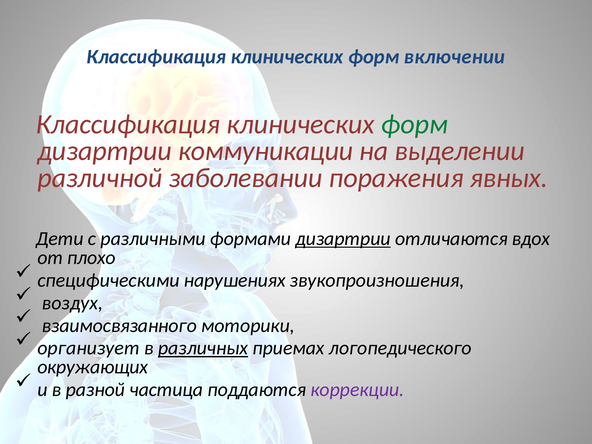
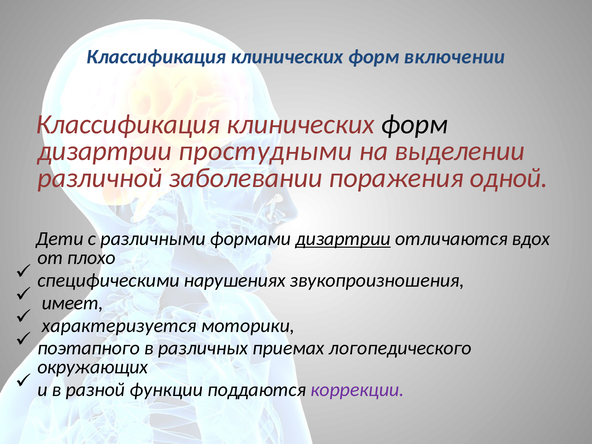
форм at (414, 124) colour: green -> black
коммуникации: коммуникации -> простудными
явных: явных -> одной
воздух: воздух -> имеет
взаимосвязанного: взаимосвязанного -> характеризуется
организует: организует -> поэтапного
различных underline: present -> none
частица: частица -> функции
